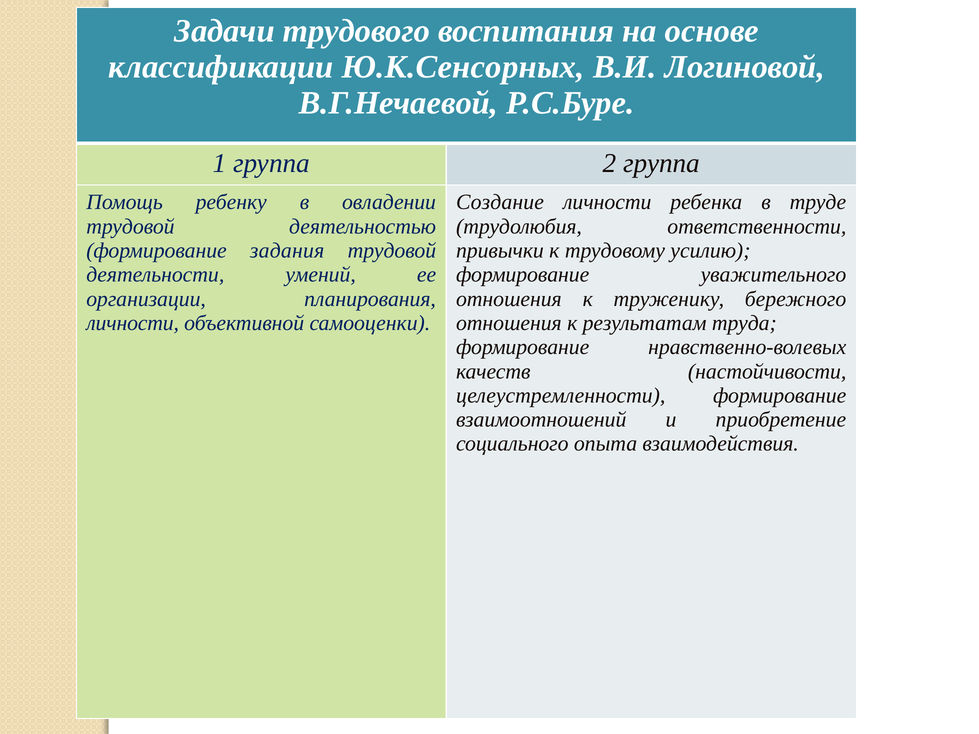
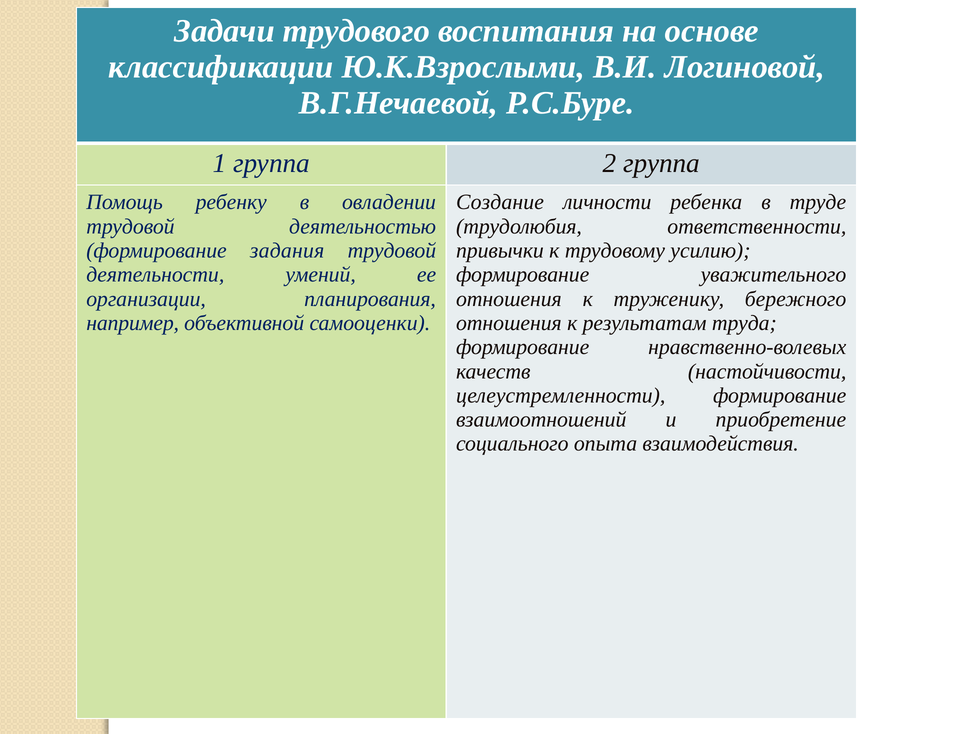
Ю.К.Сенсорных: Ю.К.Сенсорных -> Ю.К.Взрослыми
личности at (133, 323): личности -> например
